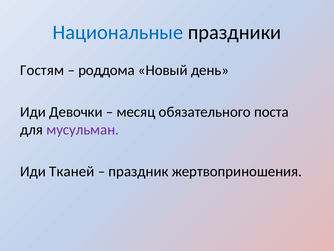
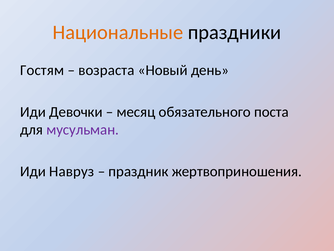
Национальные colour: blue -> orange
роддома: роддома -> возраста
Тканей: Тканей -> Навруз
